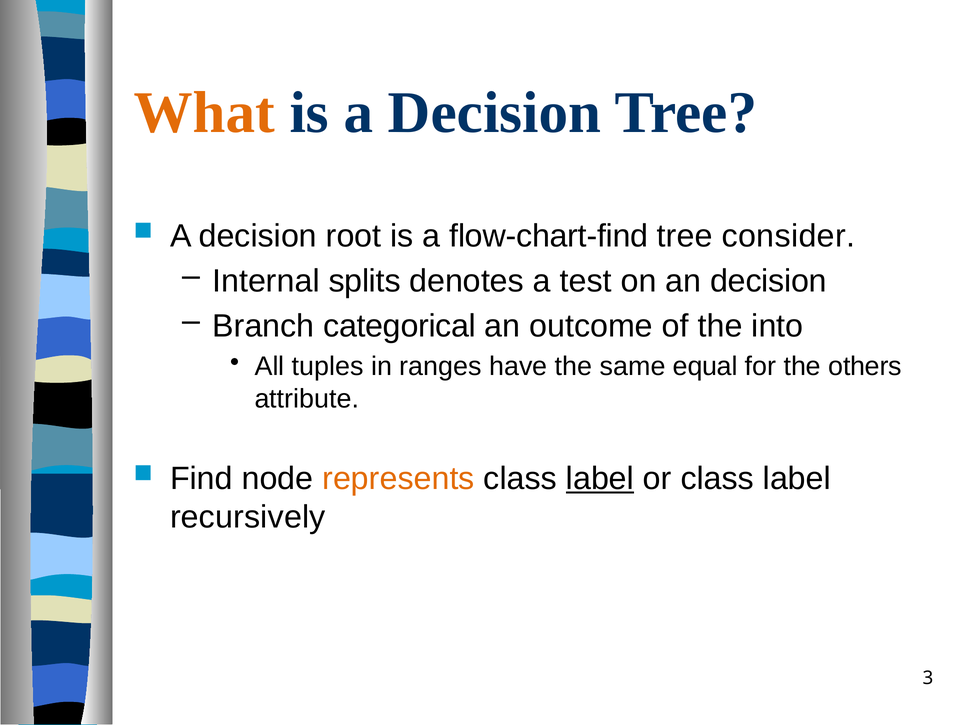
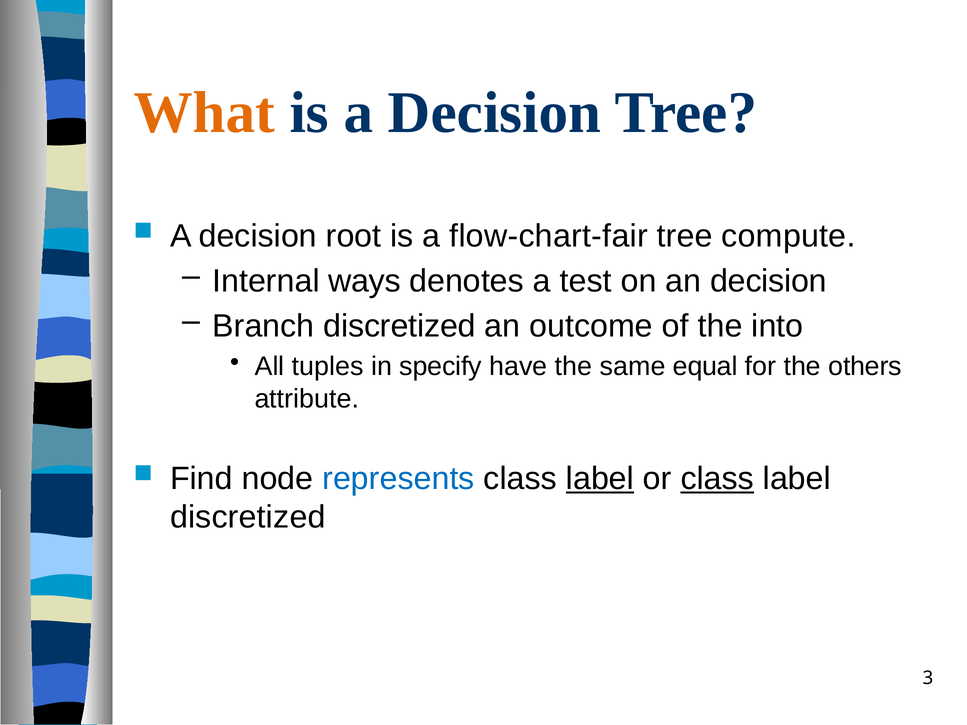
flow-chart-find: flow-chart-find -> flow-chart-fair
consider: consider -> compute
splits: splits -> ways
Branch categorical: categorical -> discretized
ranges: ranges -> specify
represents colour: orange -> blue
class at (717, 479) underline: none -> present
recursively at (248, 517): recursively -> discretized
